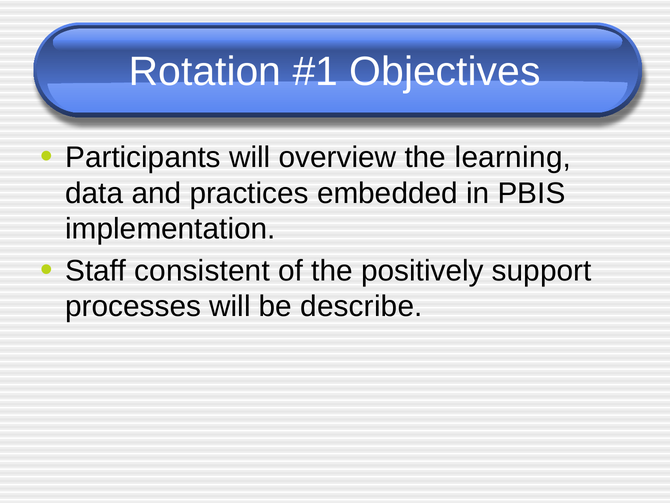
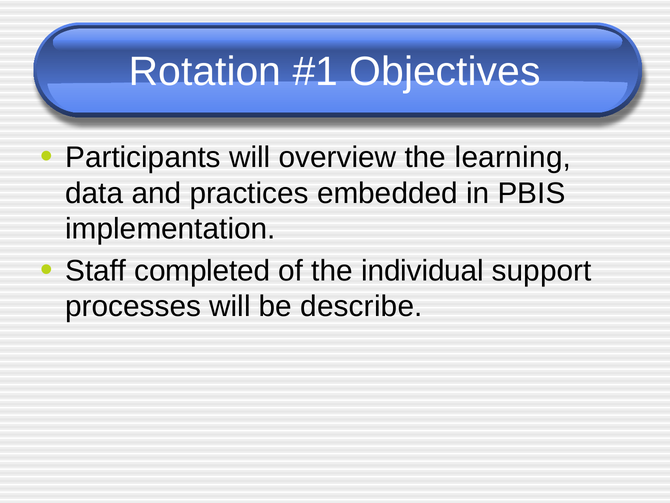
consistent: consistent -> completed
positively: positively -> individual
